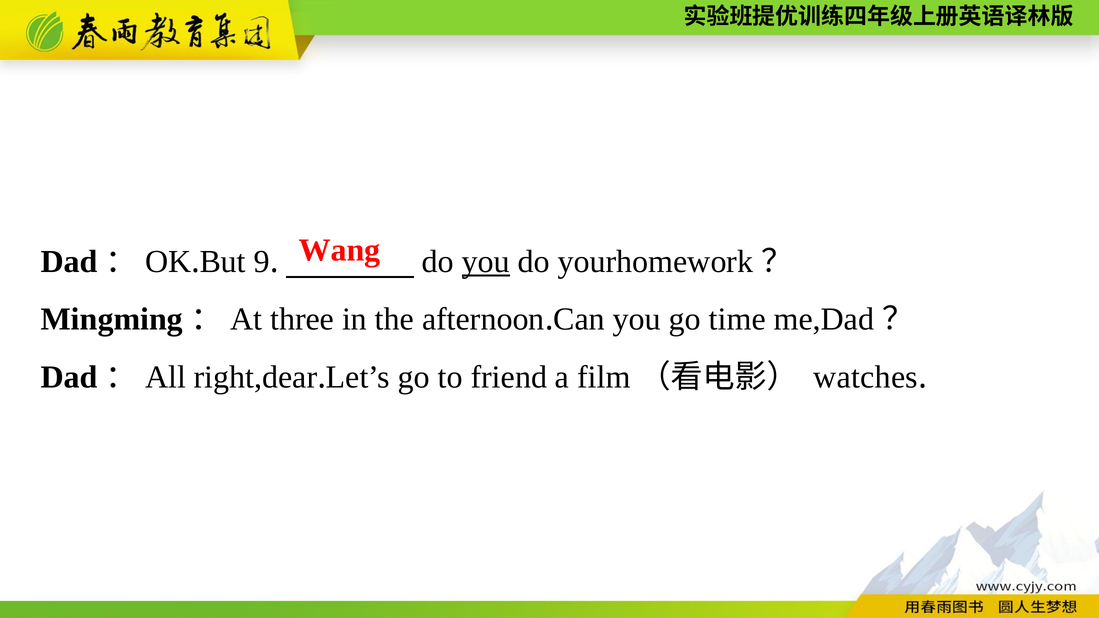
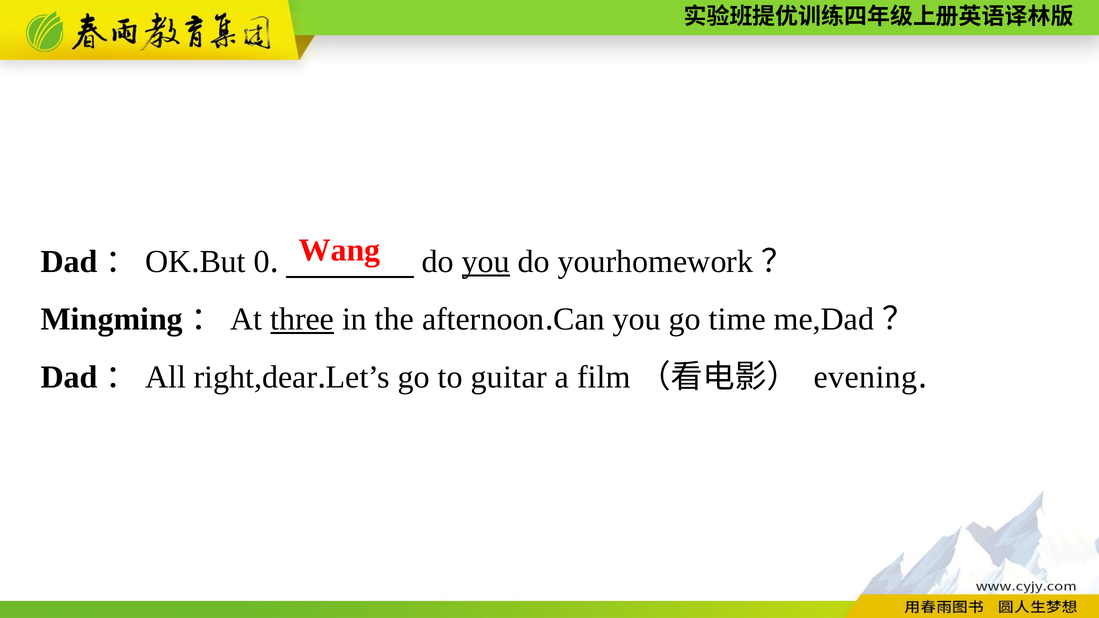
9: 9 -> 0
three underline: none -> present
friend: friend -> guitar
watches: watches -> evening
